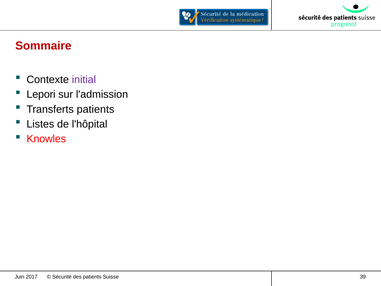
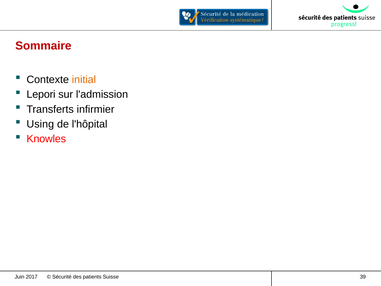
initial colour: purple -> orange
Transferts patients: patients -> infirmier
Listes: Listes -> Using
